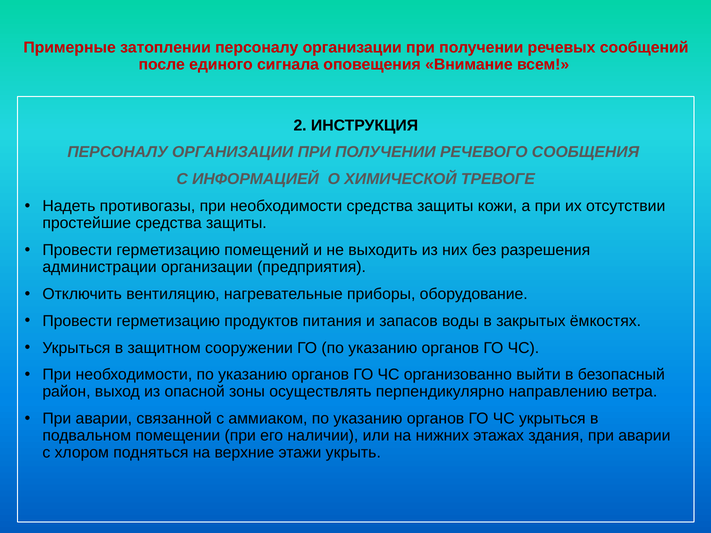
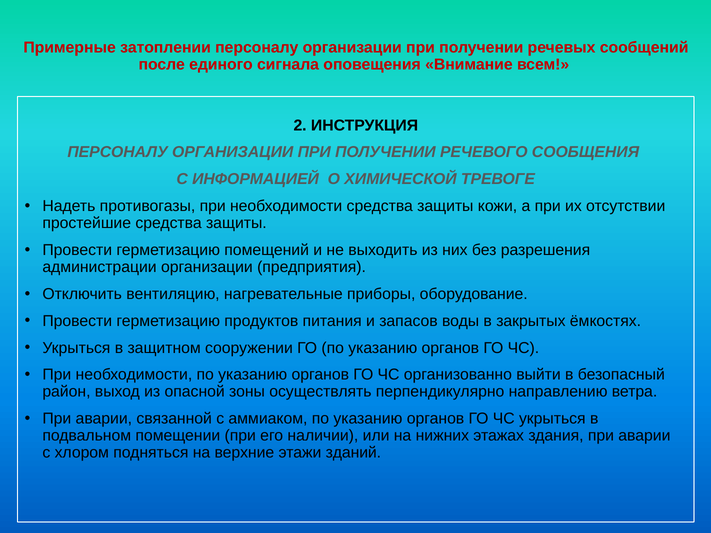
укрыть: укрыть -> зданий
